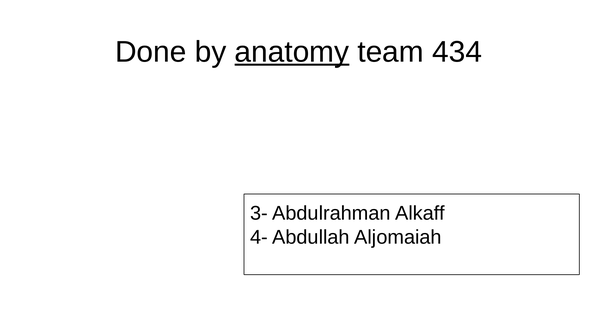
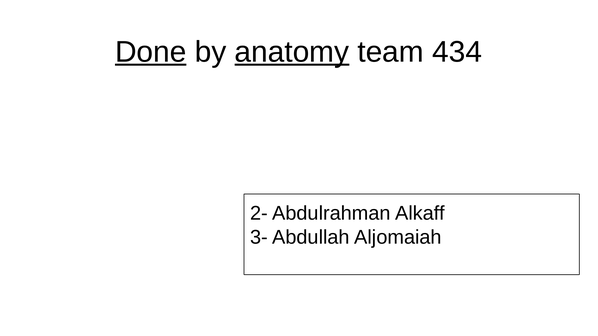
Done underline: none -> present
3-: 3- -> 2-
4-: 4- -> 3-
